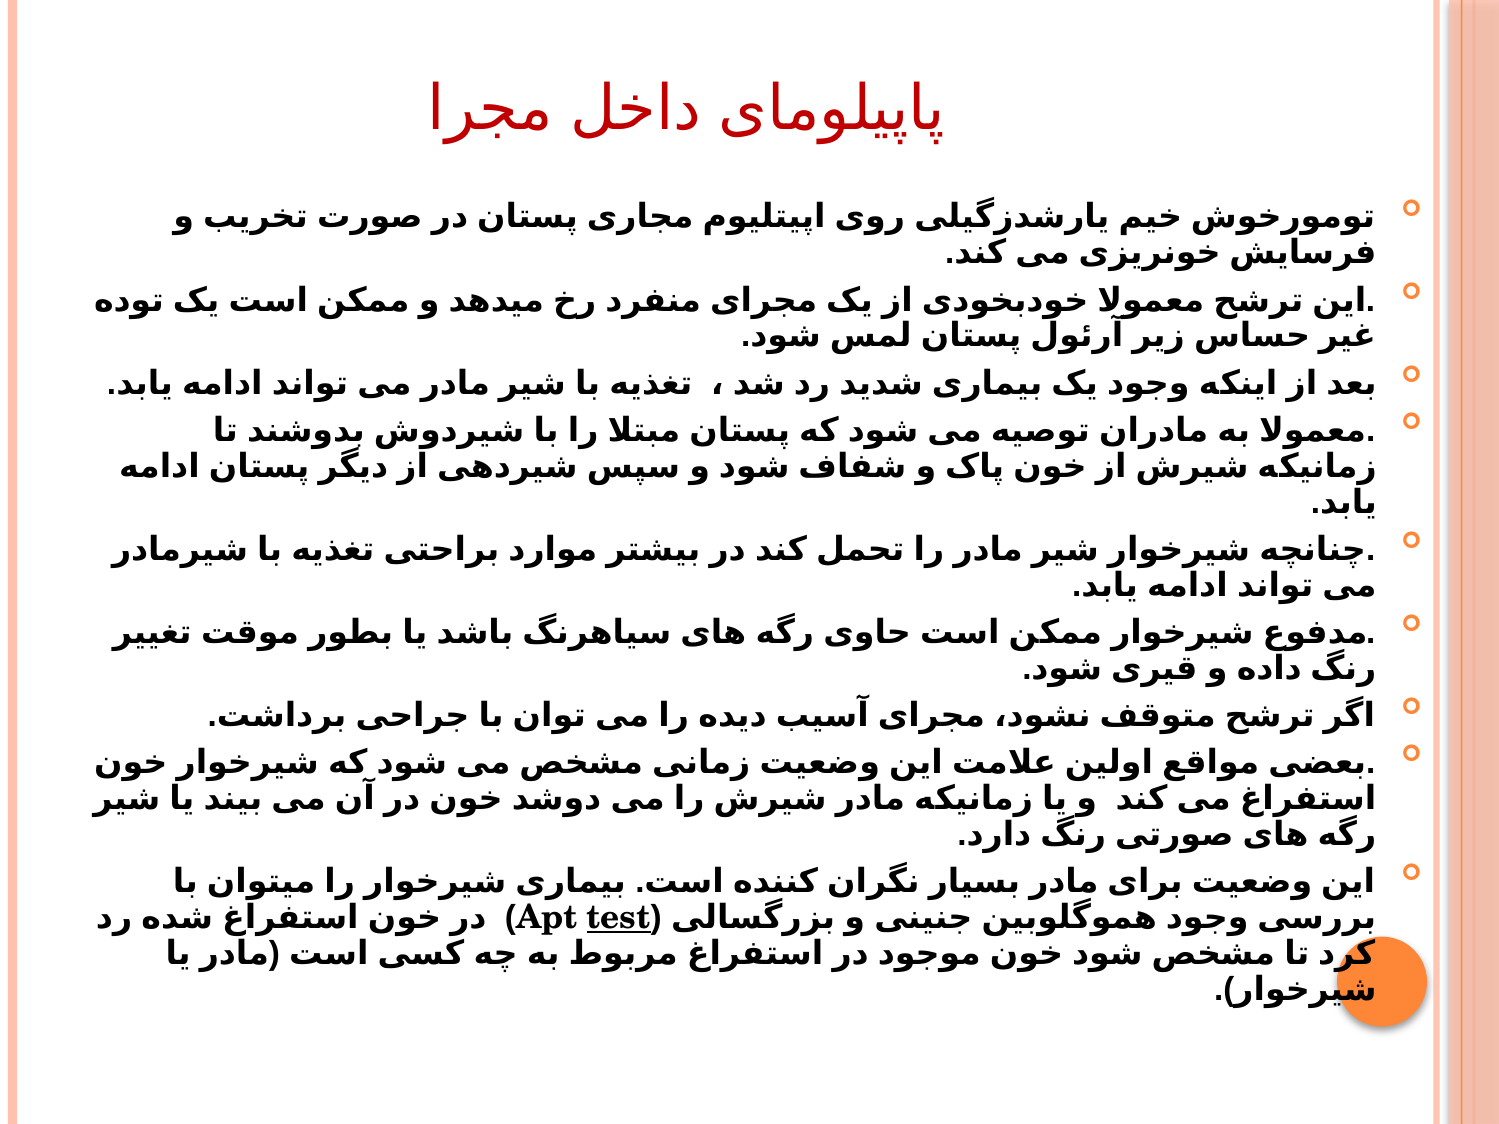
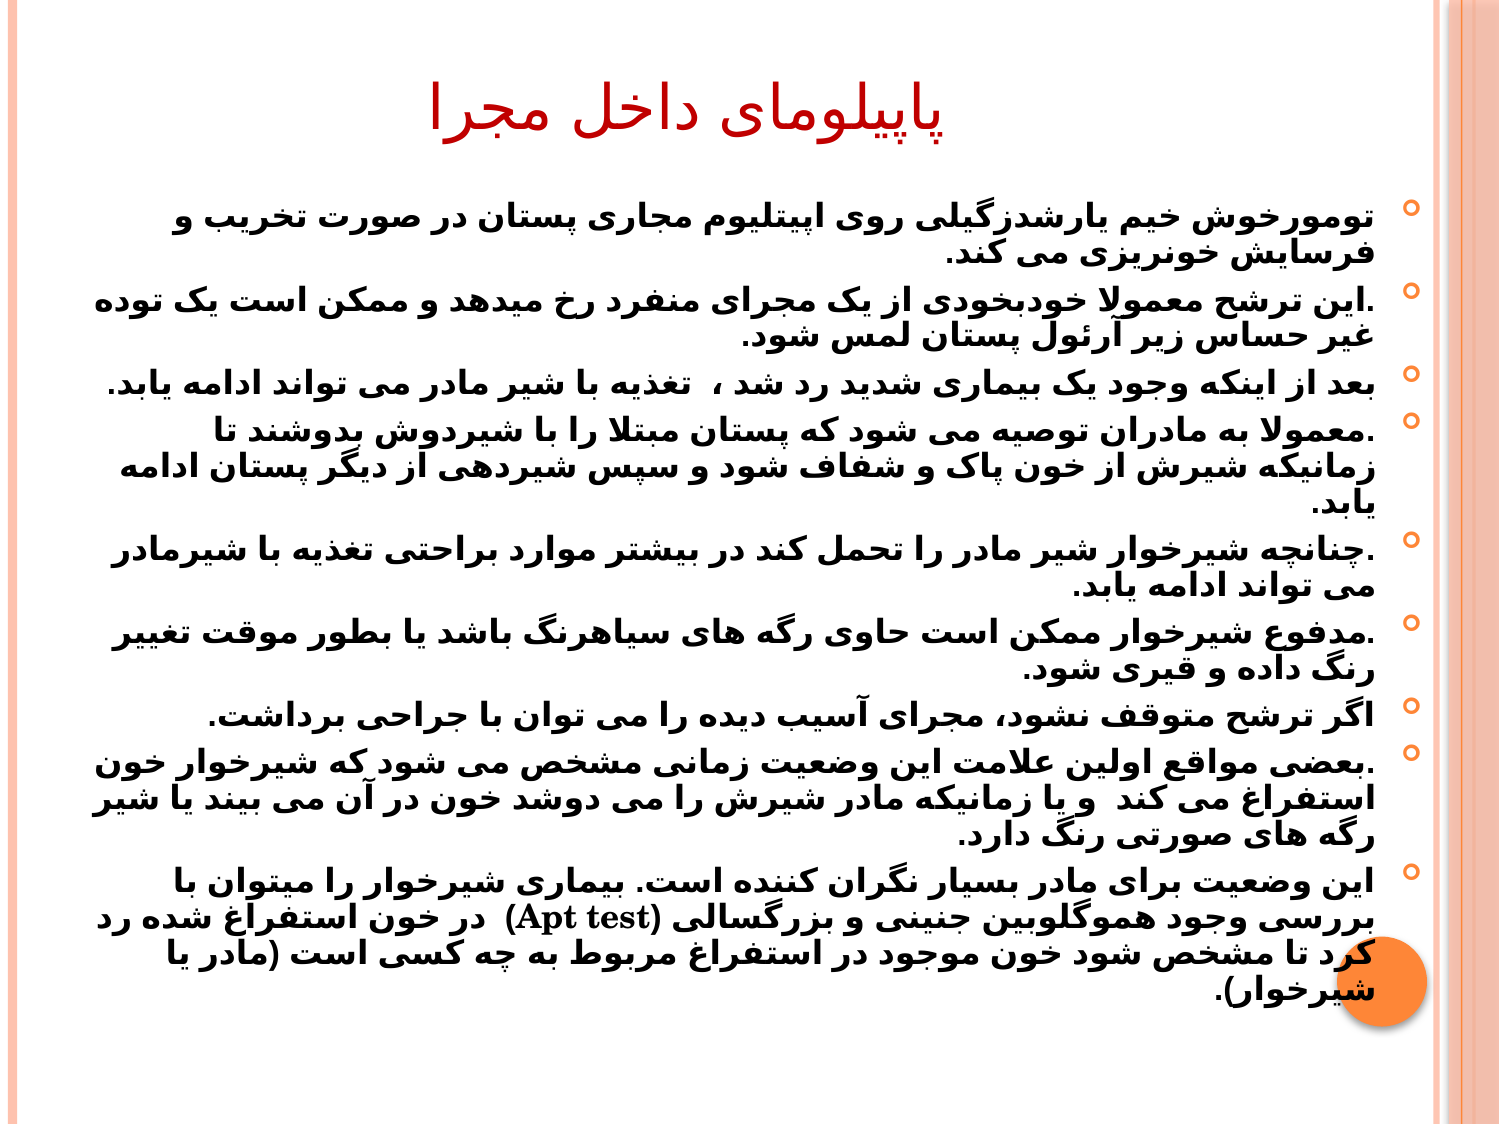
test underline: present -> none
